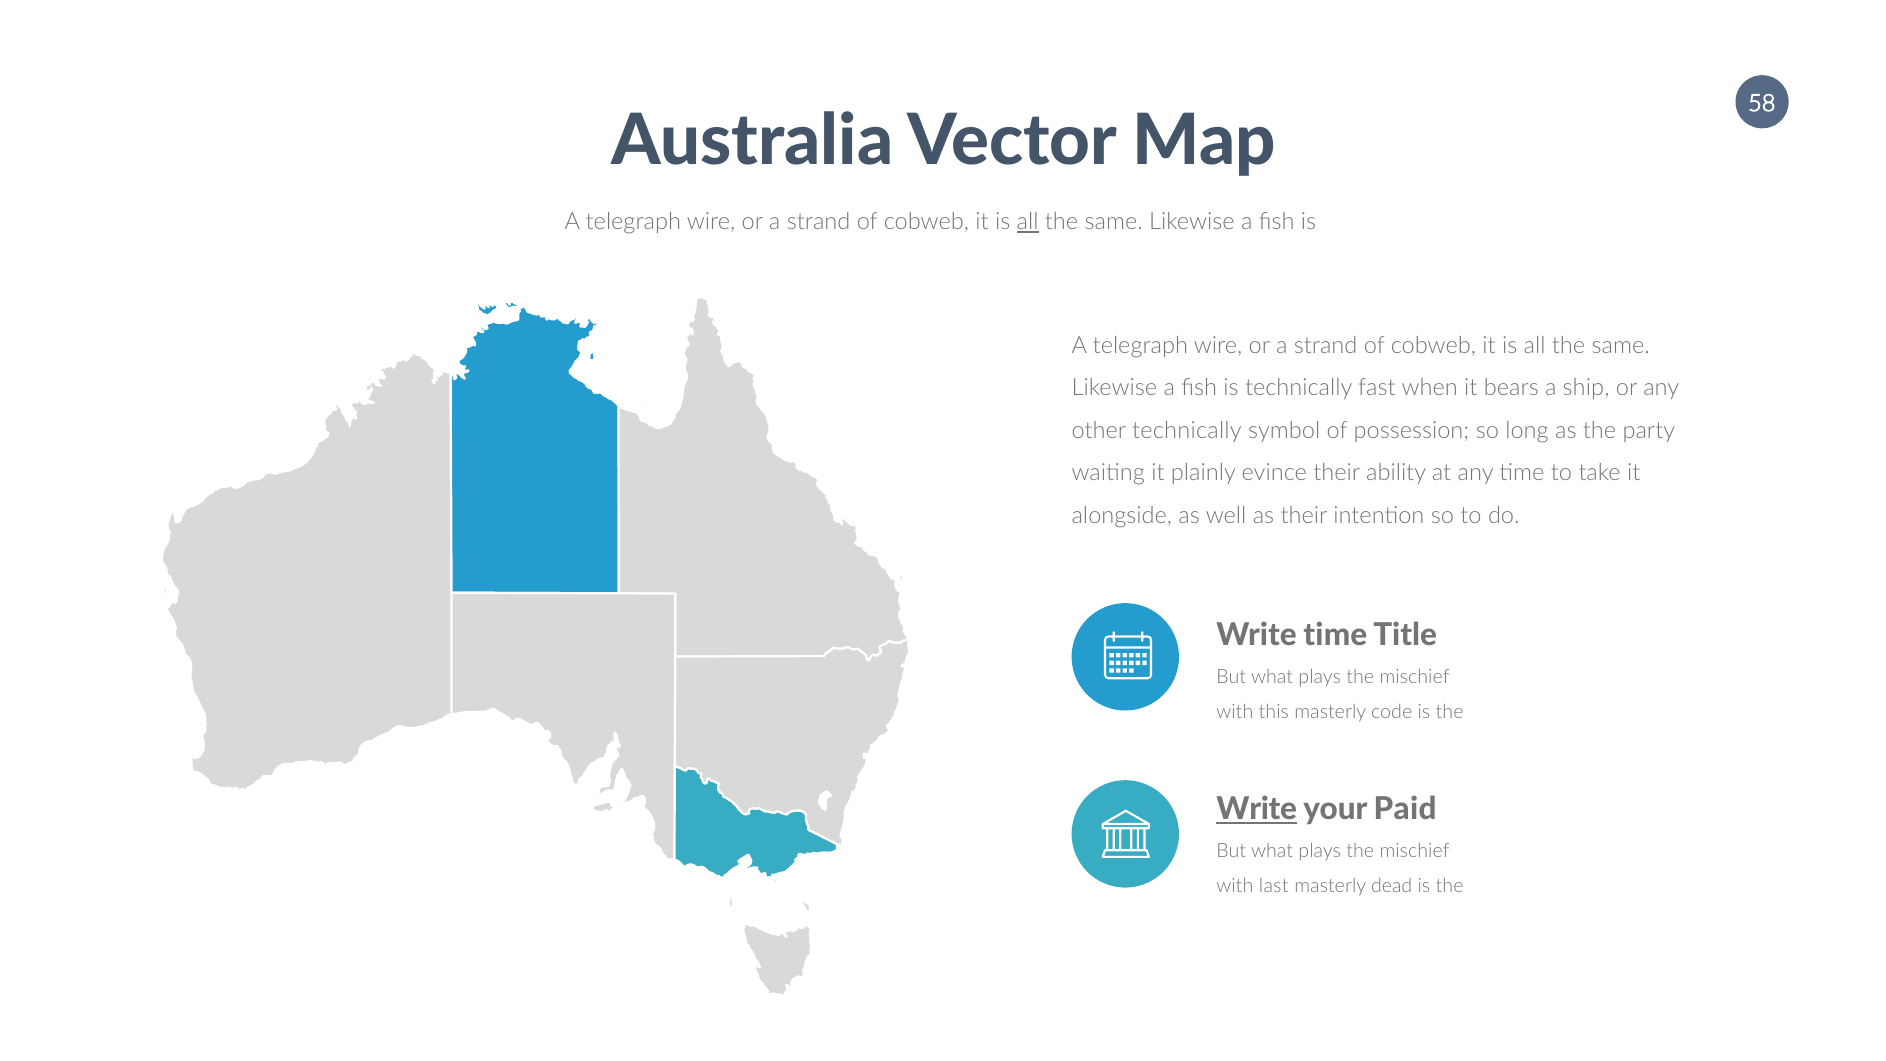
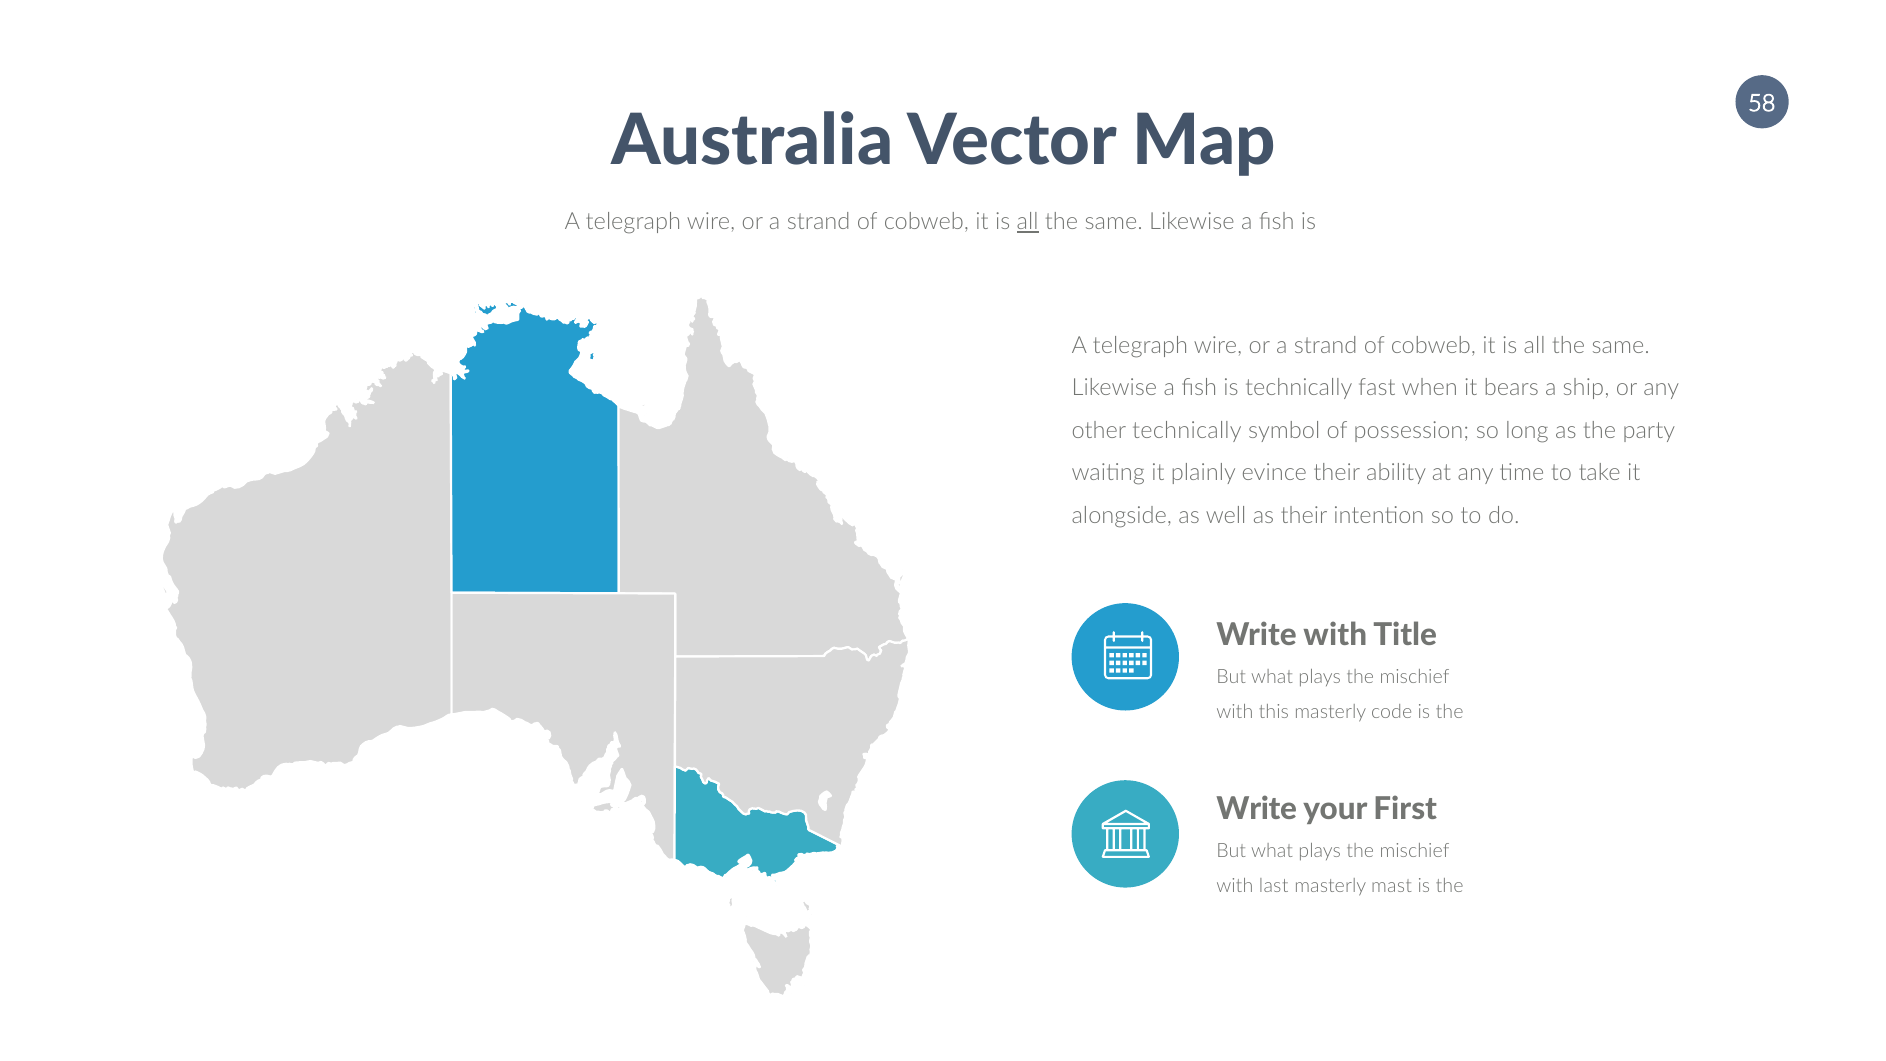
Write time: time -> with
Write at (1257, 810) underline: present -> none
Paid: Paid -> First
dead: dead -> mast
